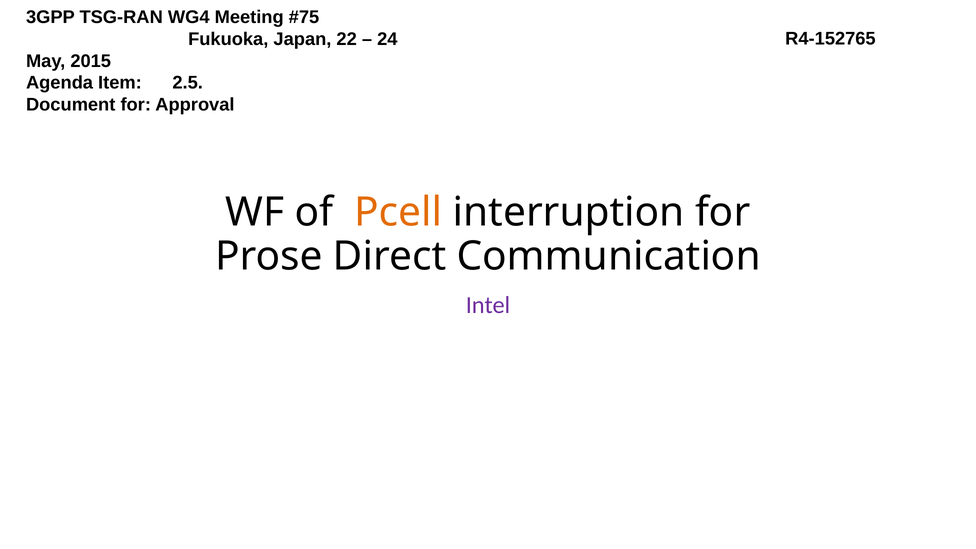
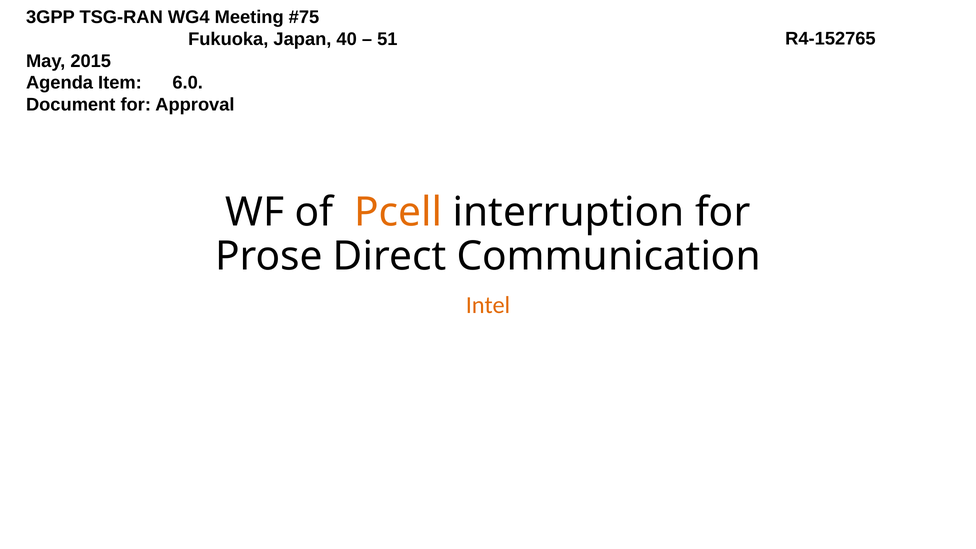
22: 22 -> 40
24: 24 -> 51
2.5: 2.5 -> 6.0
Intel colour: purple -> orange
